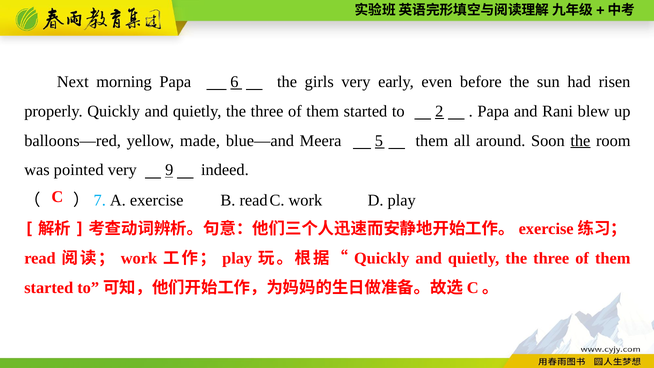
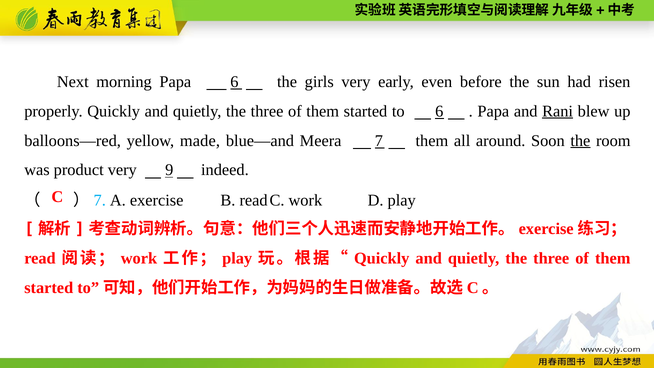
to 2: 2 -> 6
Rani underline: none -> present
5: 5 -> 7
pointed: pointed -> product
